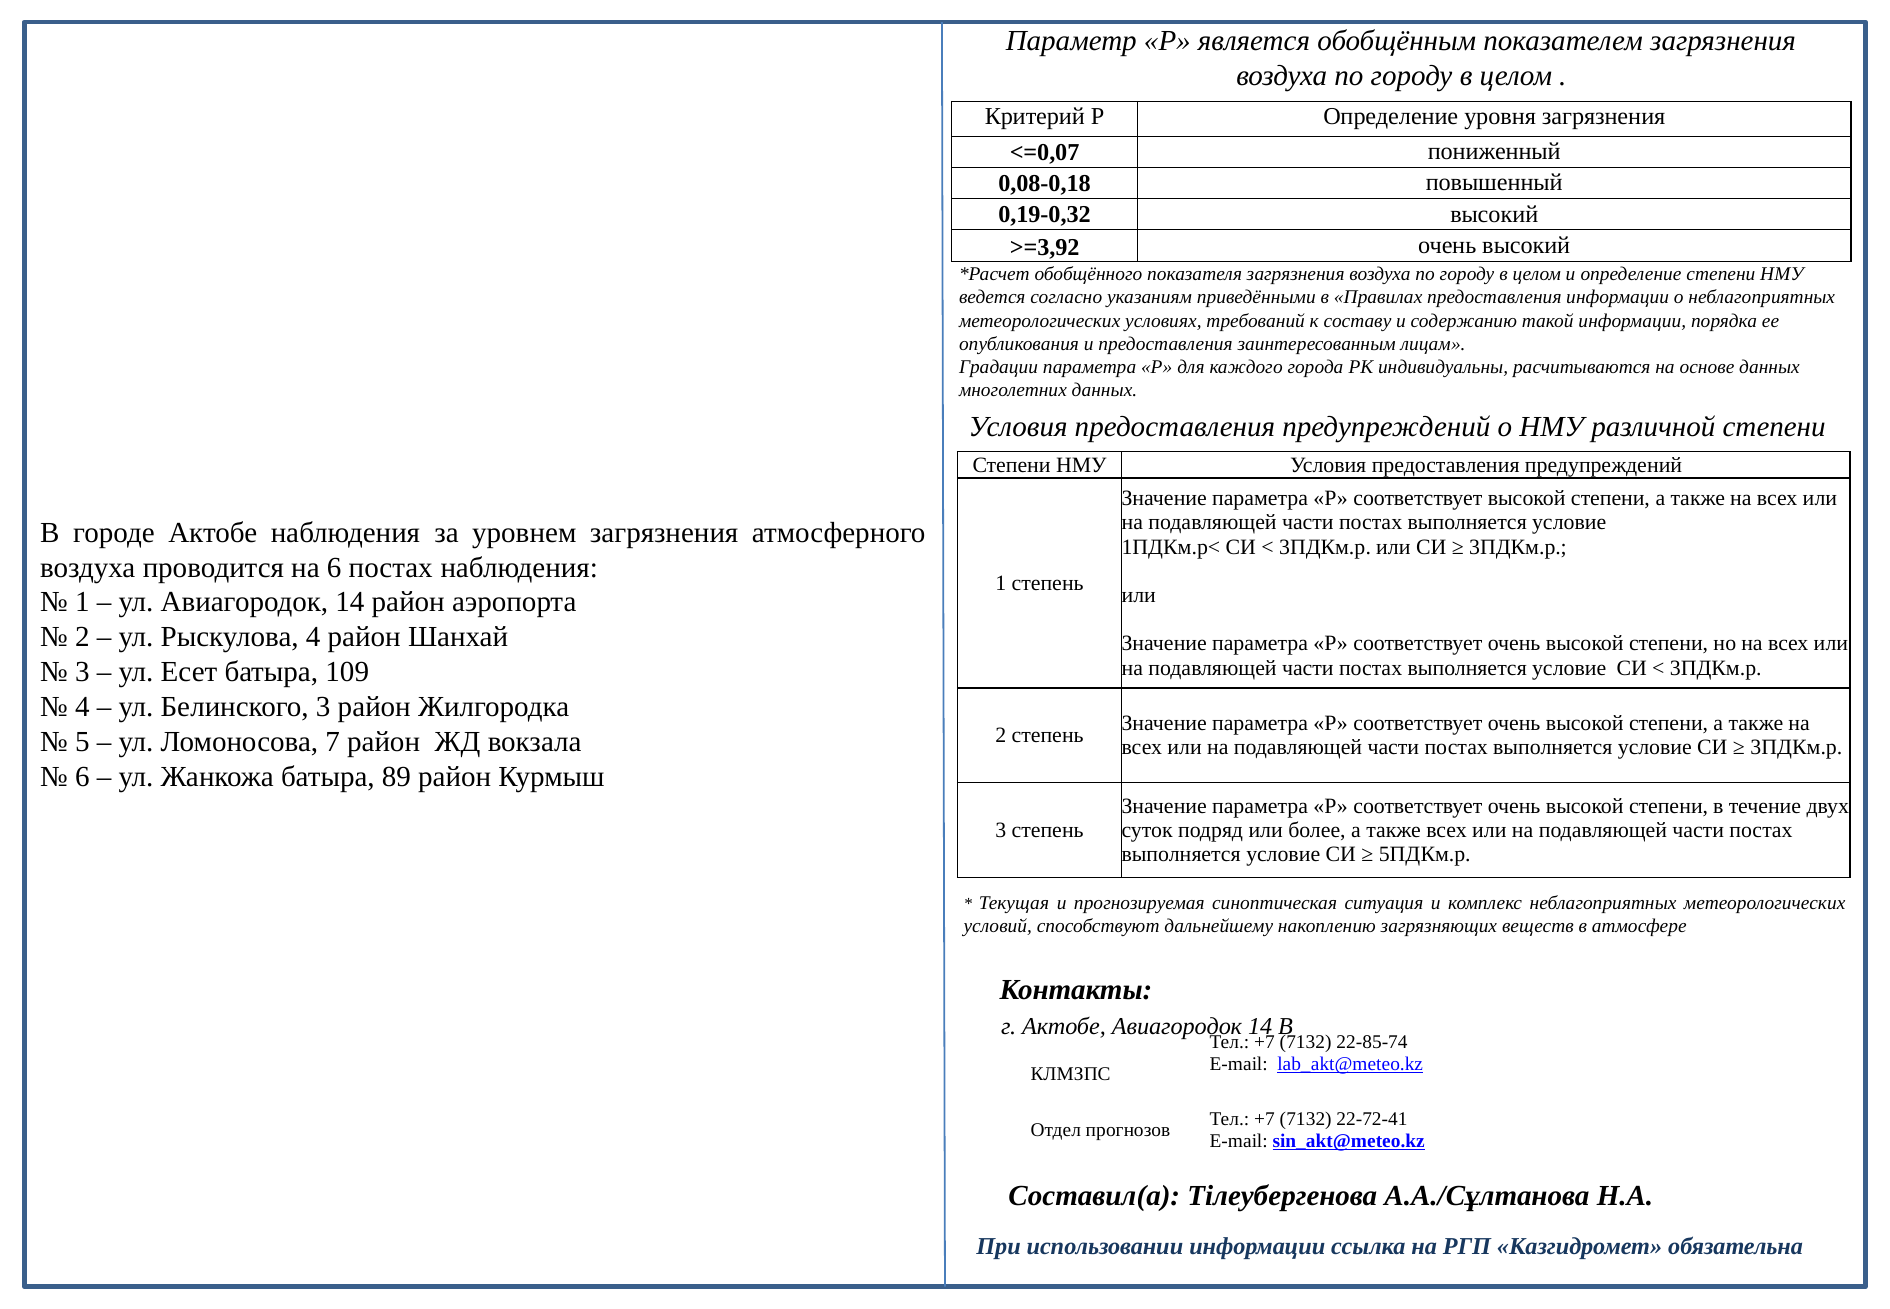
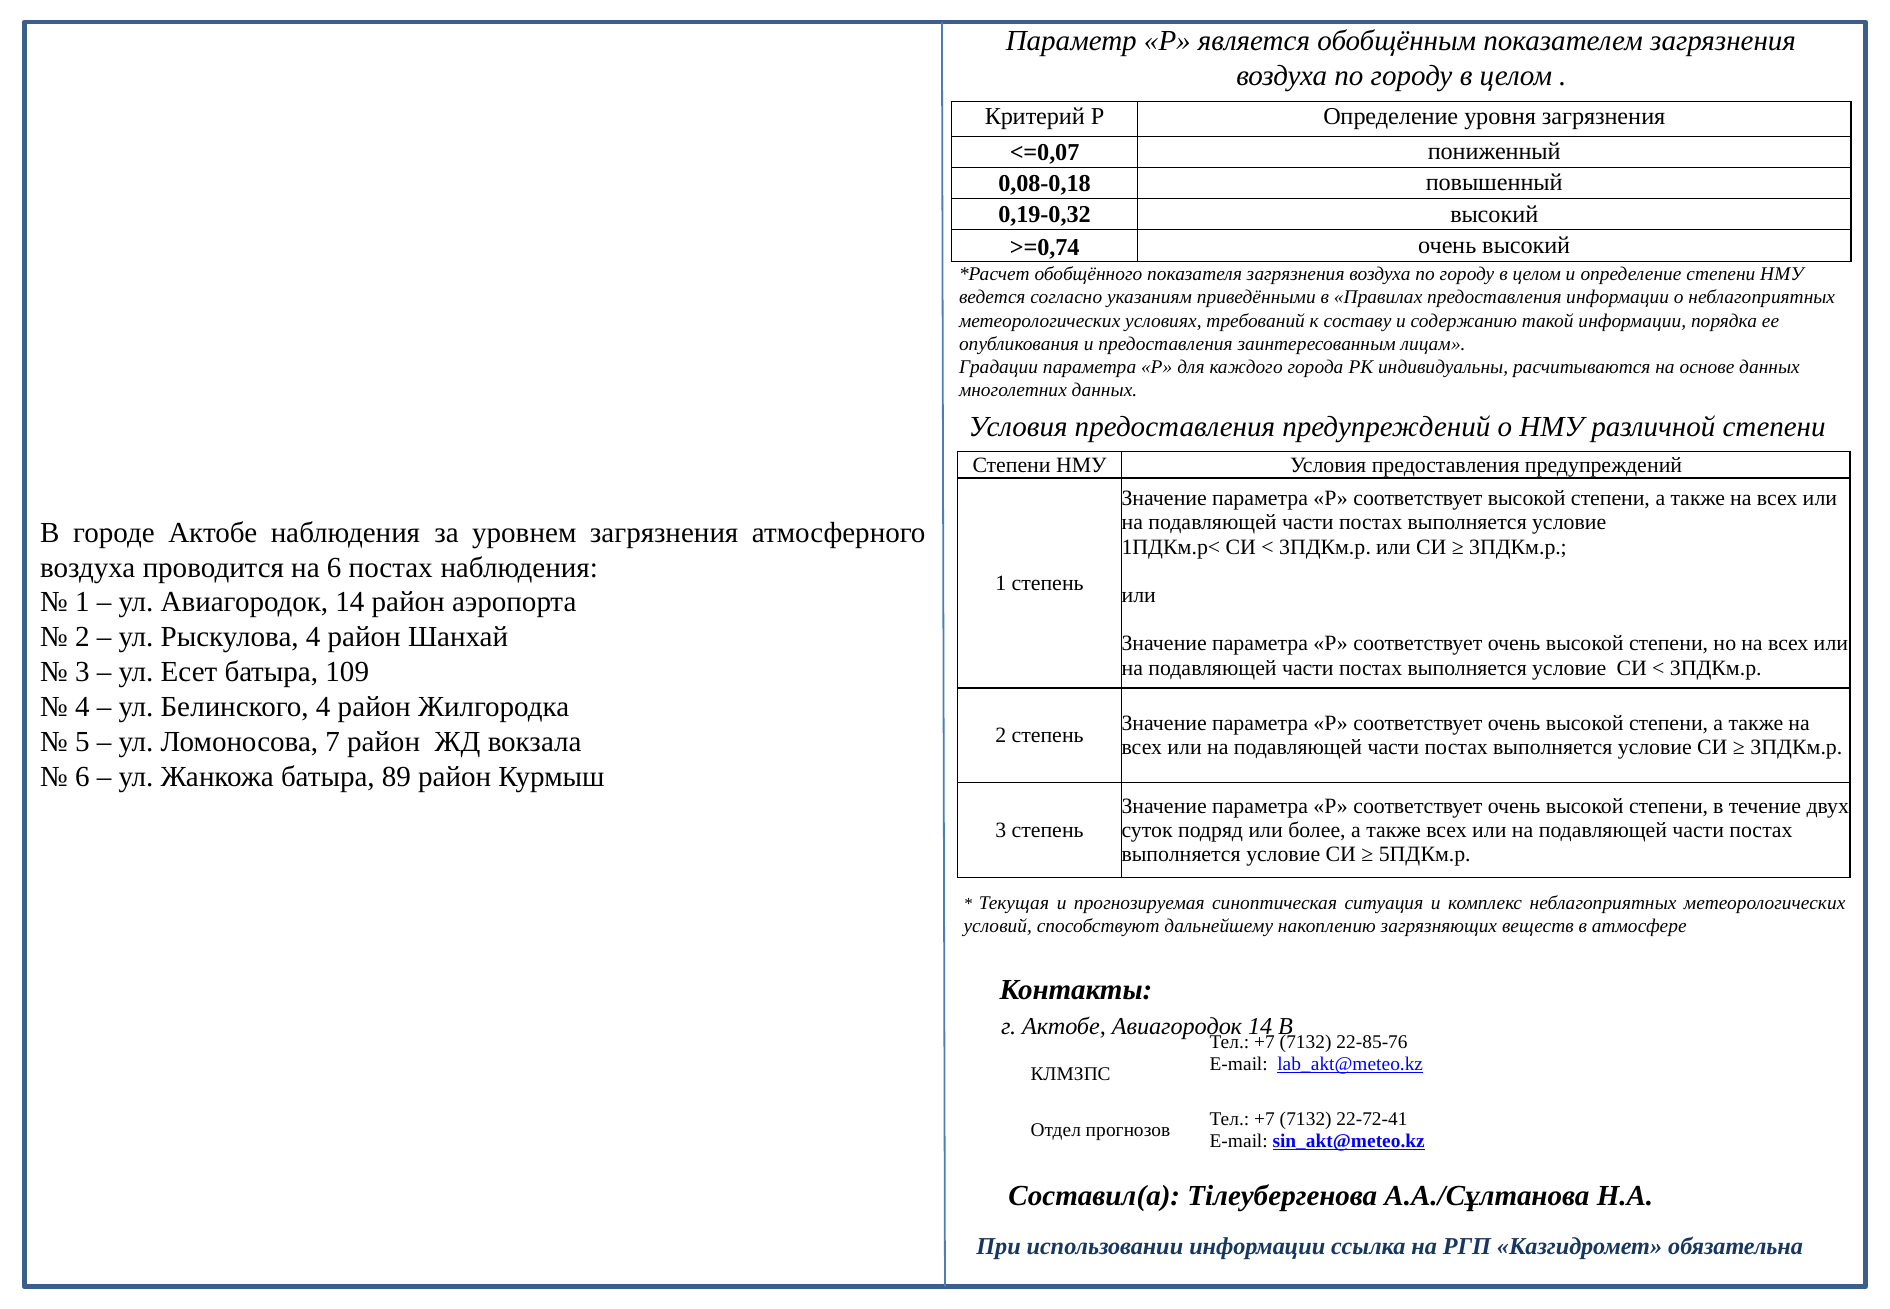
>=3,92: >=3,92 -> >=0,74
Белинского 3: 3 -> 4
22-85-74: 22-85-74 -> 22-85-76
